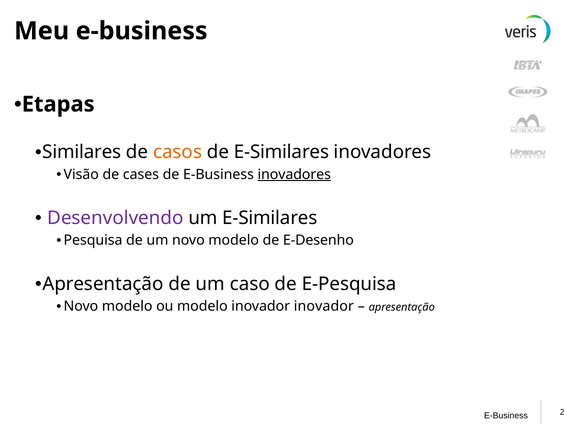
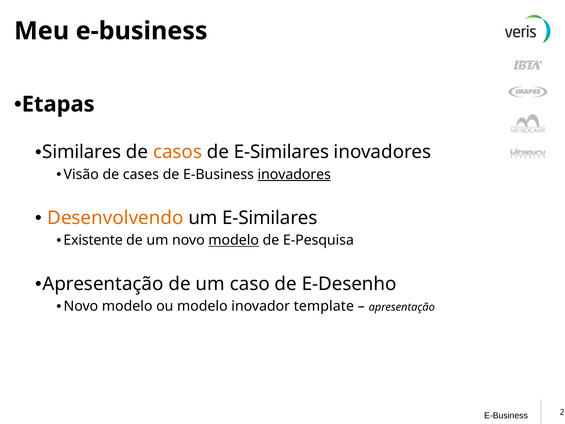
Desenvolvendo colour: purple -> orange
Pesquisa: Pesquisa -> Existente
modelo at (234, 240) underline: none -> present
E-Desenho: E-Desenho -> E-Pesquisa
E-Pesquisa: E-Pesquisa -> E-Desenho
inovador inovador: inovador -> template
